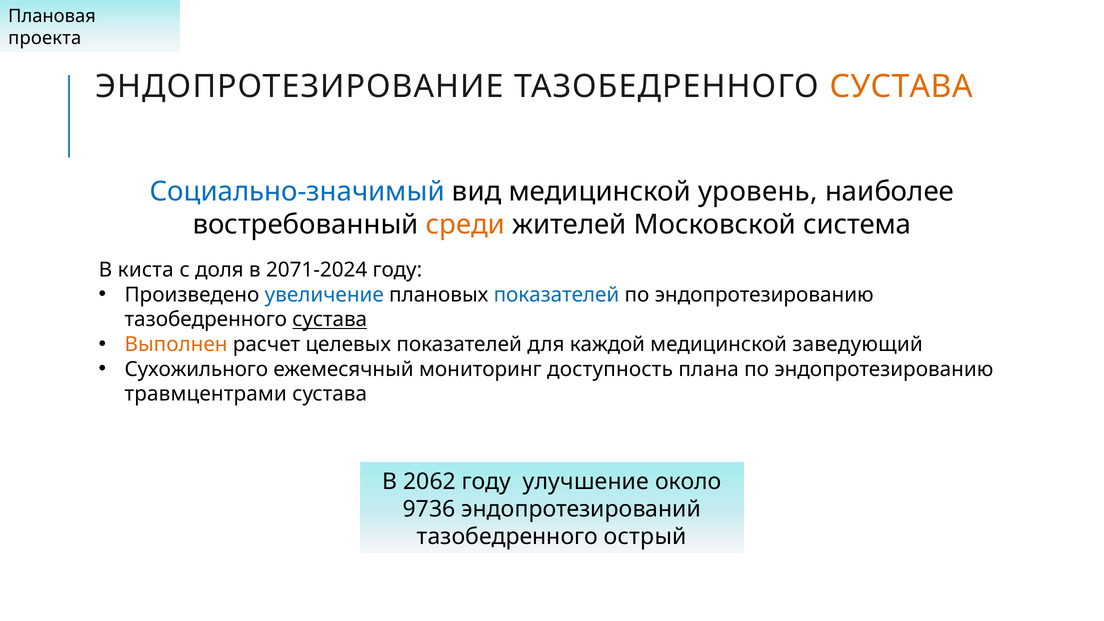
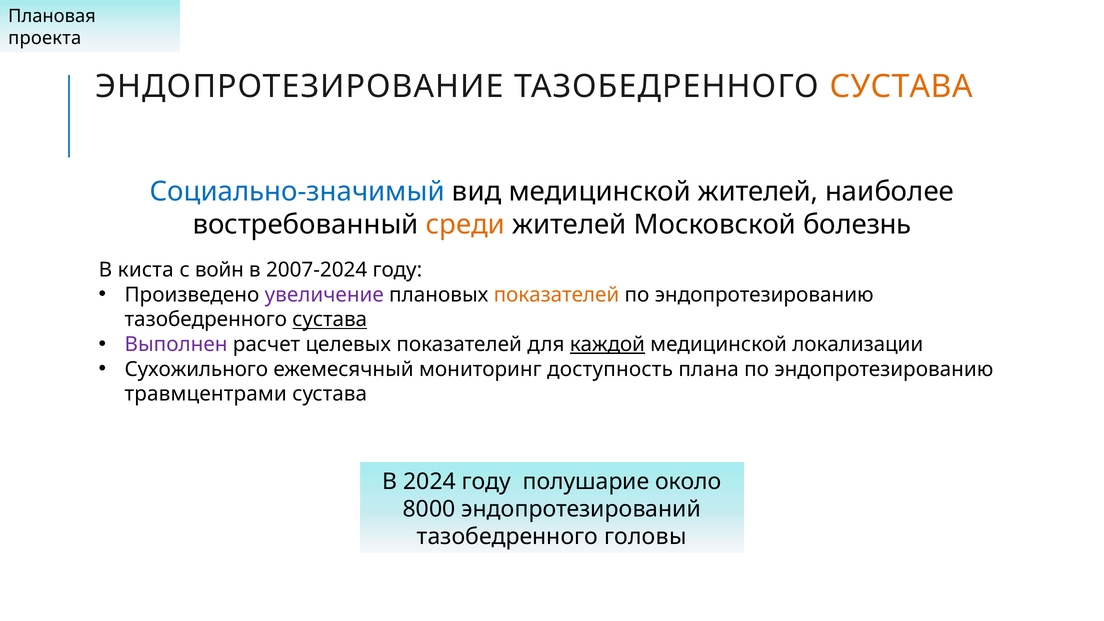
медицинской уровень: уровень -> жителей
система: система -> болезнь
доля: доля -> войн
2071-2024: 2071-2024 -> 2007-2024
увеличение colour: blue -> purple
показателей at (556, 295) colour: blue -> orange
Выполнен colour: orange -> purple
каждой underline: none -> present
заведующий: заведующий -> локализации
2062: 2062 -> 2024
улучшение: улучшение -> полушарие
9736: 9736 -> 8000
острый: острый -> головы
